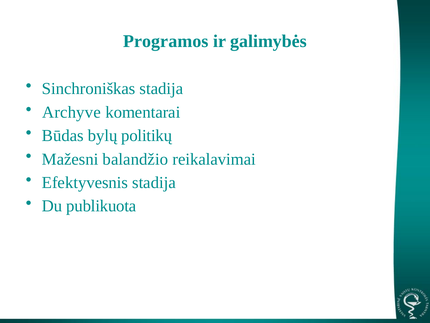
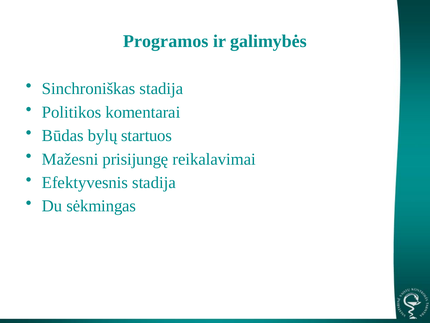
Archyve: Archyve -> Politikos
politikų: politikų -> startuos
balandžio: balandžio -> prisijungę
publikuota: publikuota -> sėkmingas
